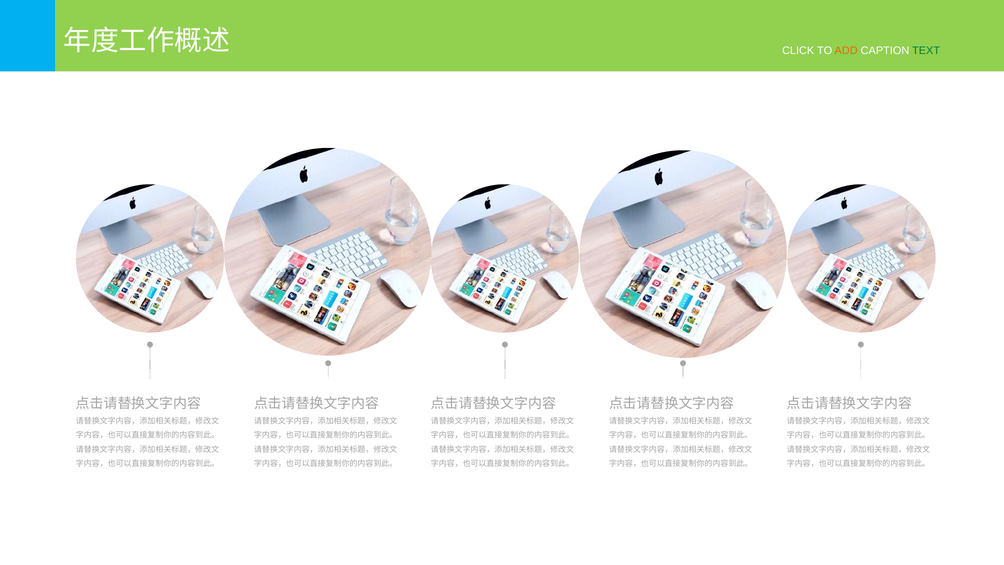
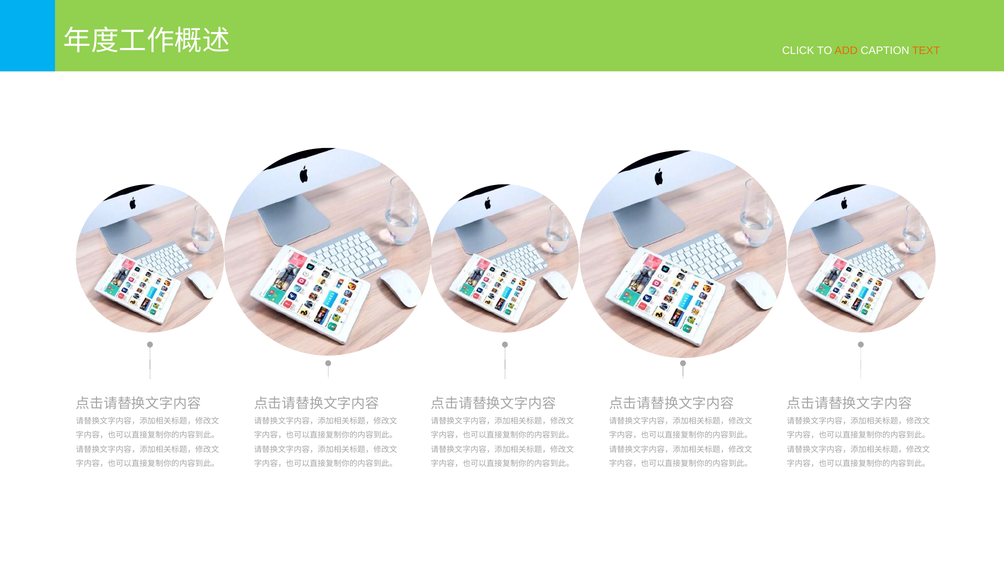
TEXT colour: green -> orange
